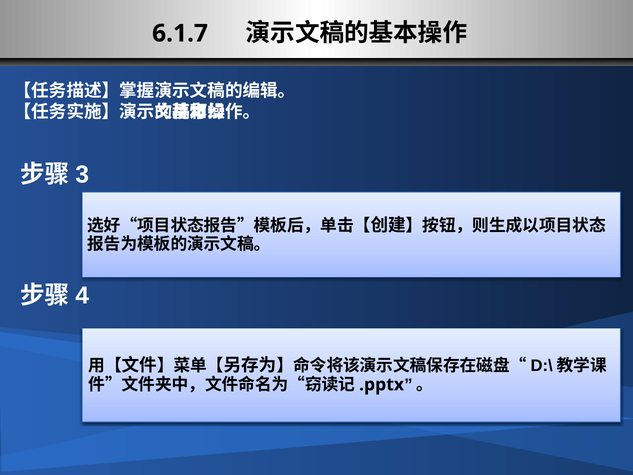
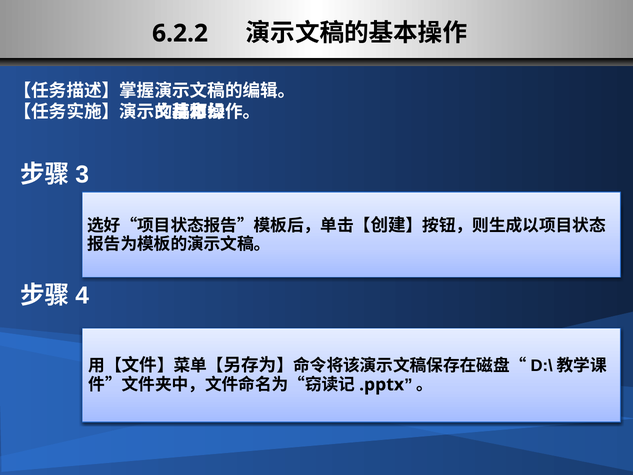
6.1.7: 6.1.7 -> 6.2.2
